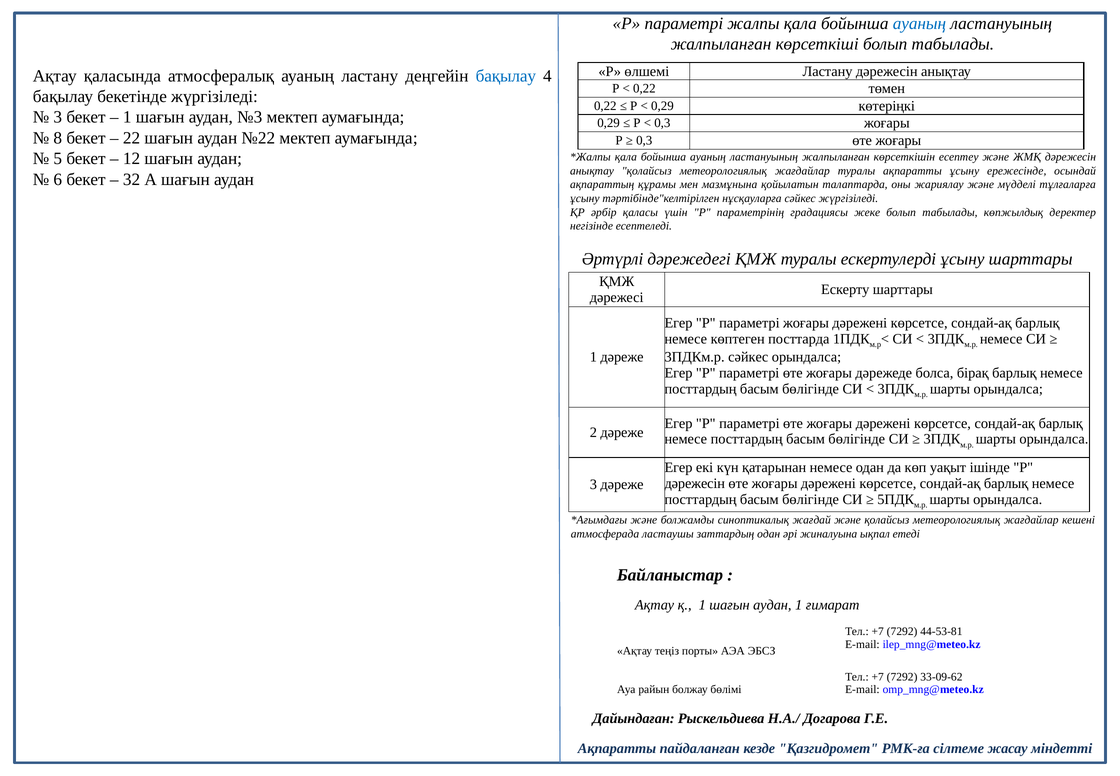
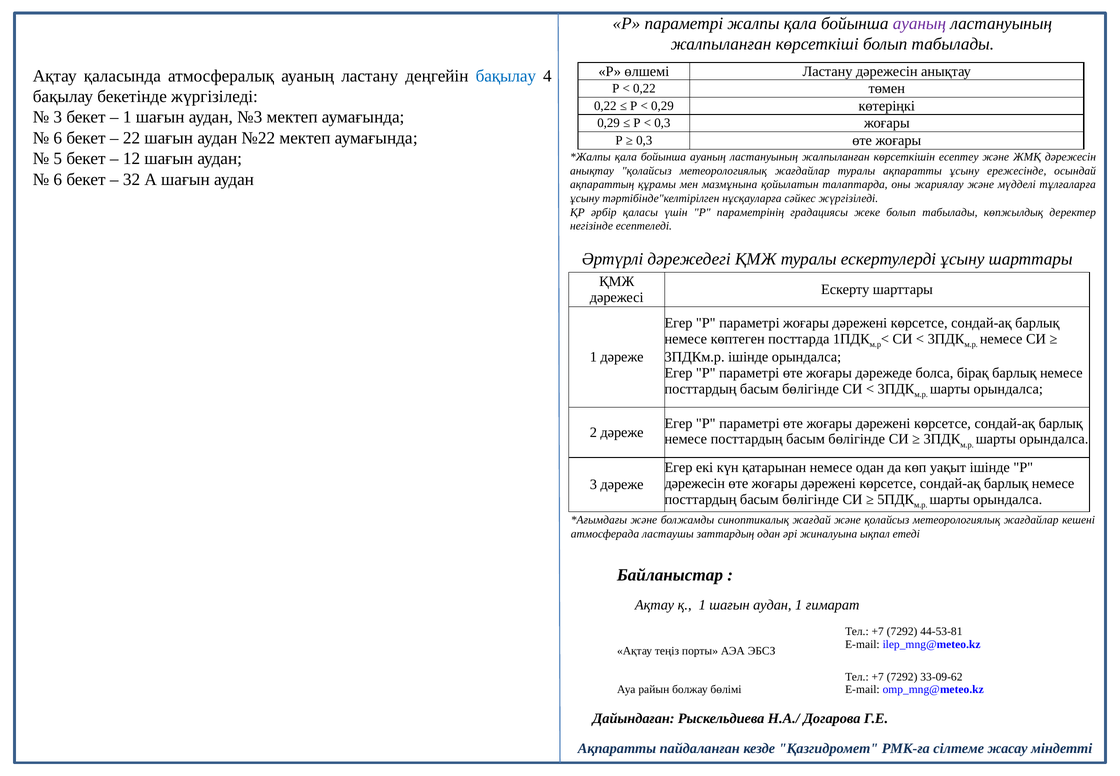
ауаның at (919, 24) colour: blue -> purple
8 at (58, 138): 8 -> 6
3ПДКм.р сәйкес: сәйкес -> ішінде
